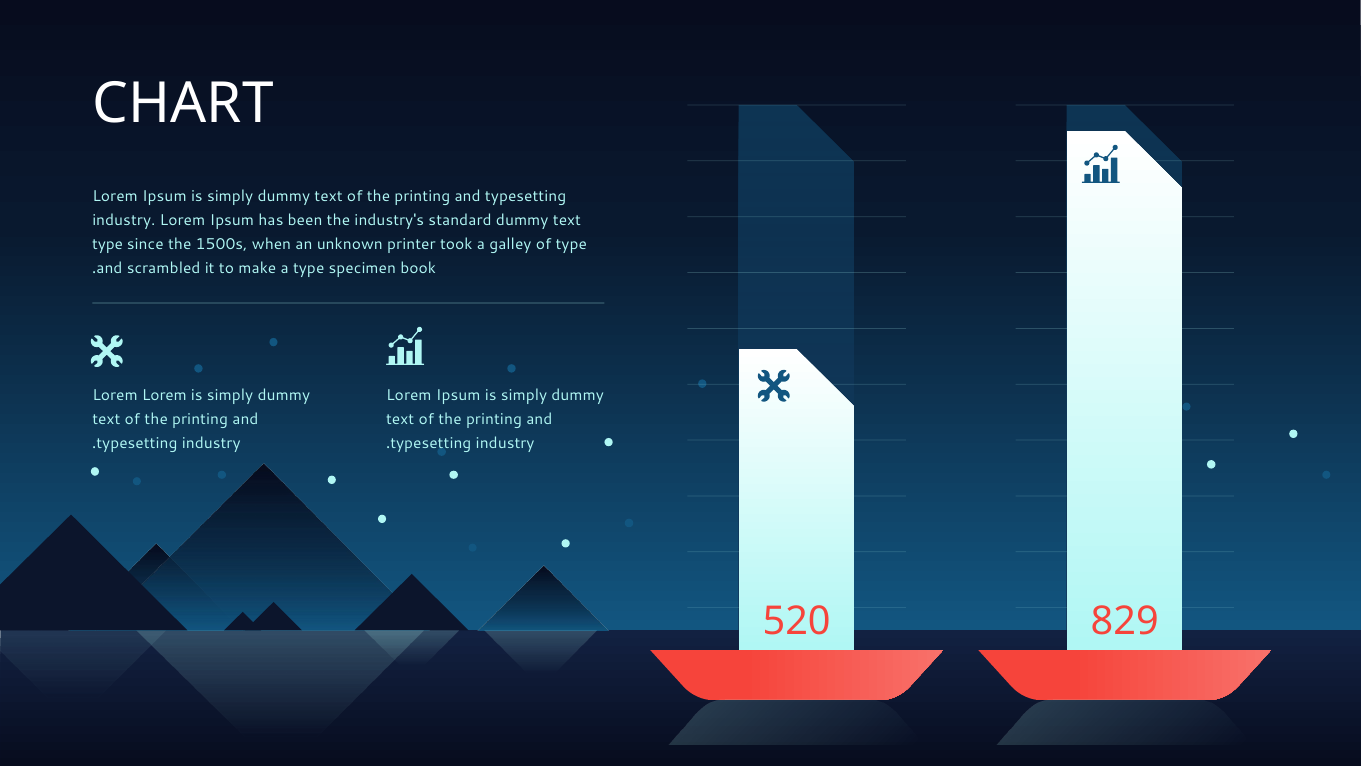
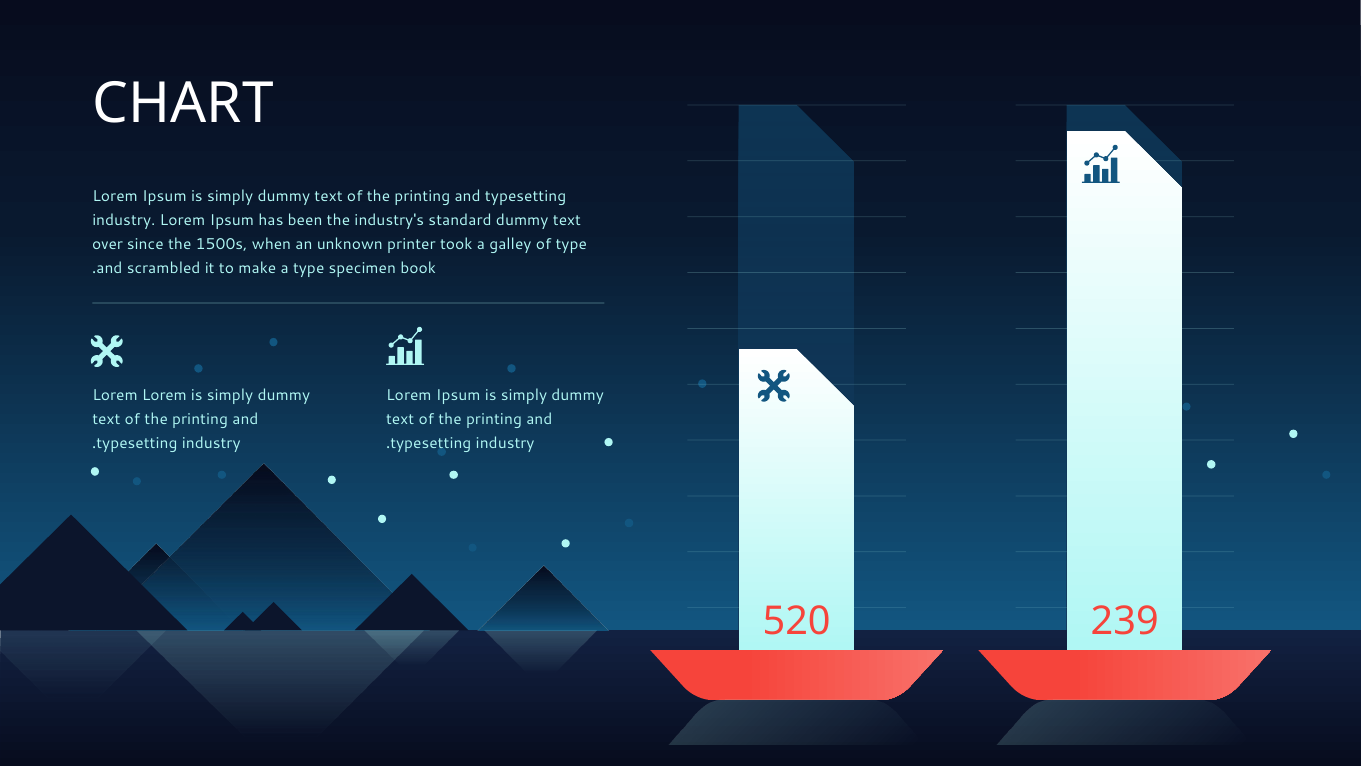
type at (108, 244): type -> over
829: 829 -> 239
